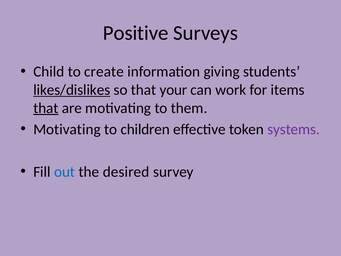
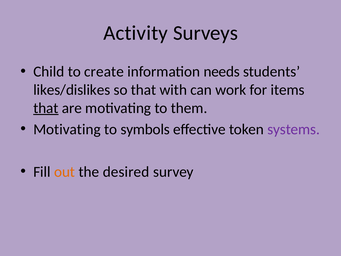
Positive: Positive -> Activity
giving: giving -> needs
likes/dislikes underline: present -> none
your: your -> with
children: children -> symbols
out colour: blue -> orange
